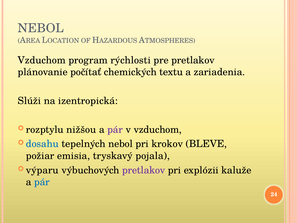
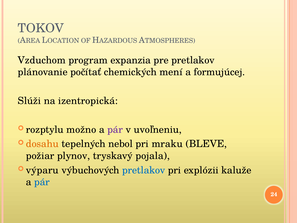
NEBOL at (41, 28): NEBOL -> TOKOV
rýchlosti: rýchlosti -> expanzia
textu: textu -> mení
zariadenia: zariadenia -> formujúcej
nižšou: nižšou -> možno
v vzduchom: vzduchom -> uvoľneniu
dosahu colour: blue -> orange
krokov: krokov -> mraku
emisia: emisia -> plynov
pretlakov at (144, 170) colour: purple -> blue
